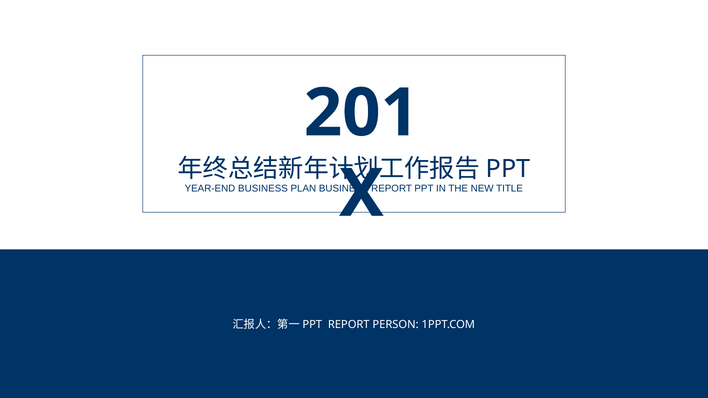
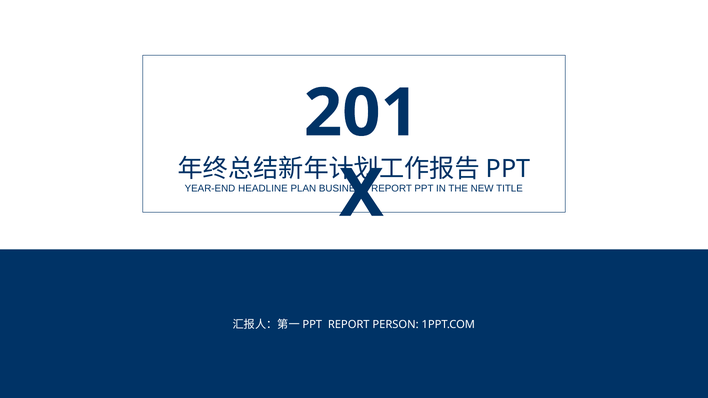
YEAR-END BUSINESS: BUSINESS -> HEADLINE
